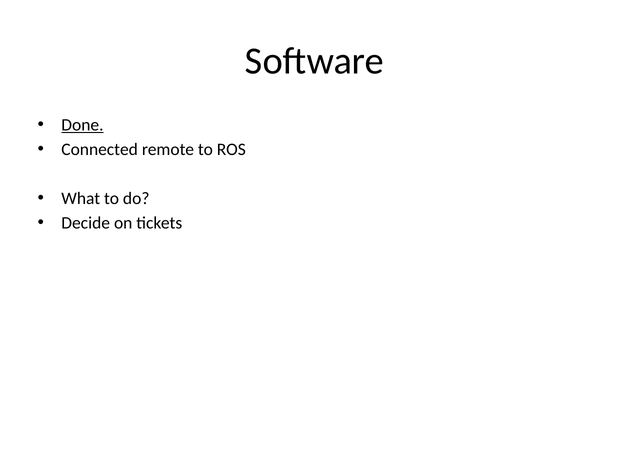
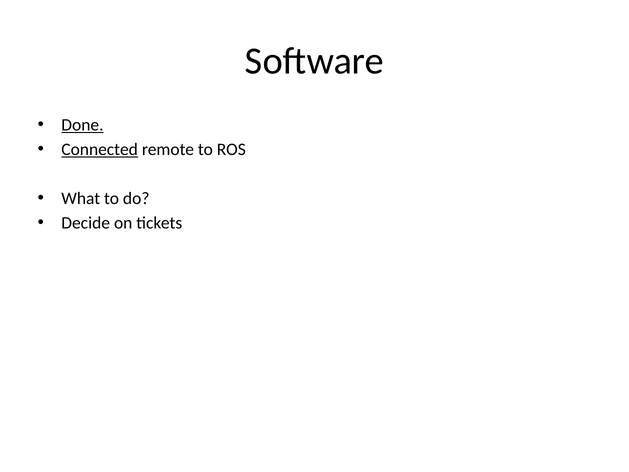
Connected underline: none -> present
